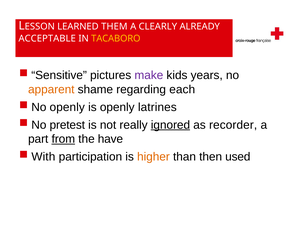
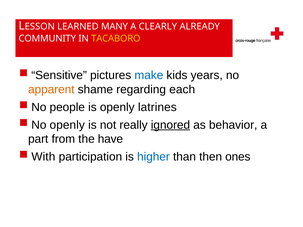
THEM: THEM -> MANY
ACCEPTABLE: ACCEPTABLE -> COMMUNITY
make colour: purple -> blue
No openly: openly -> people
No pretest: pretest -> openly
recorder: recorder -> behavior
from underline: present -> none
higher colour: orange -> blue
used: used -> ones
